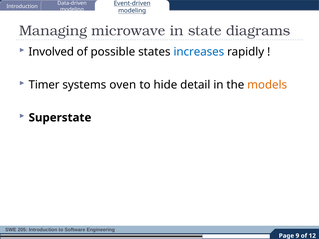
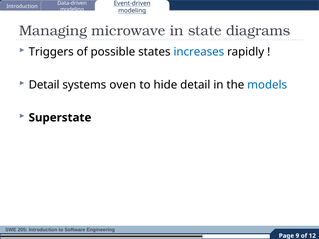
Involved: Involved -> Triggers
Timer at (44, 85): Timer -> Detail
models colour: orange -> blue
